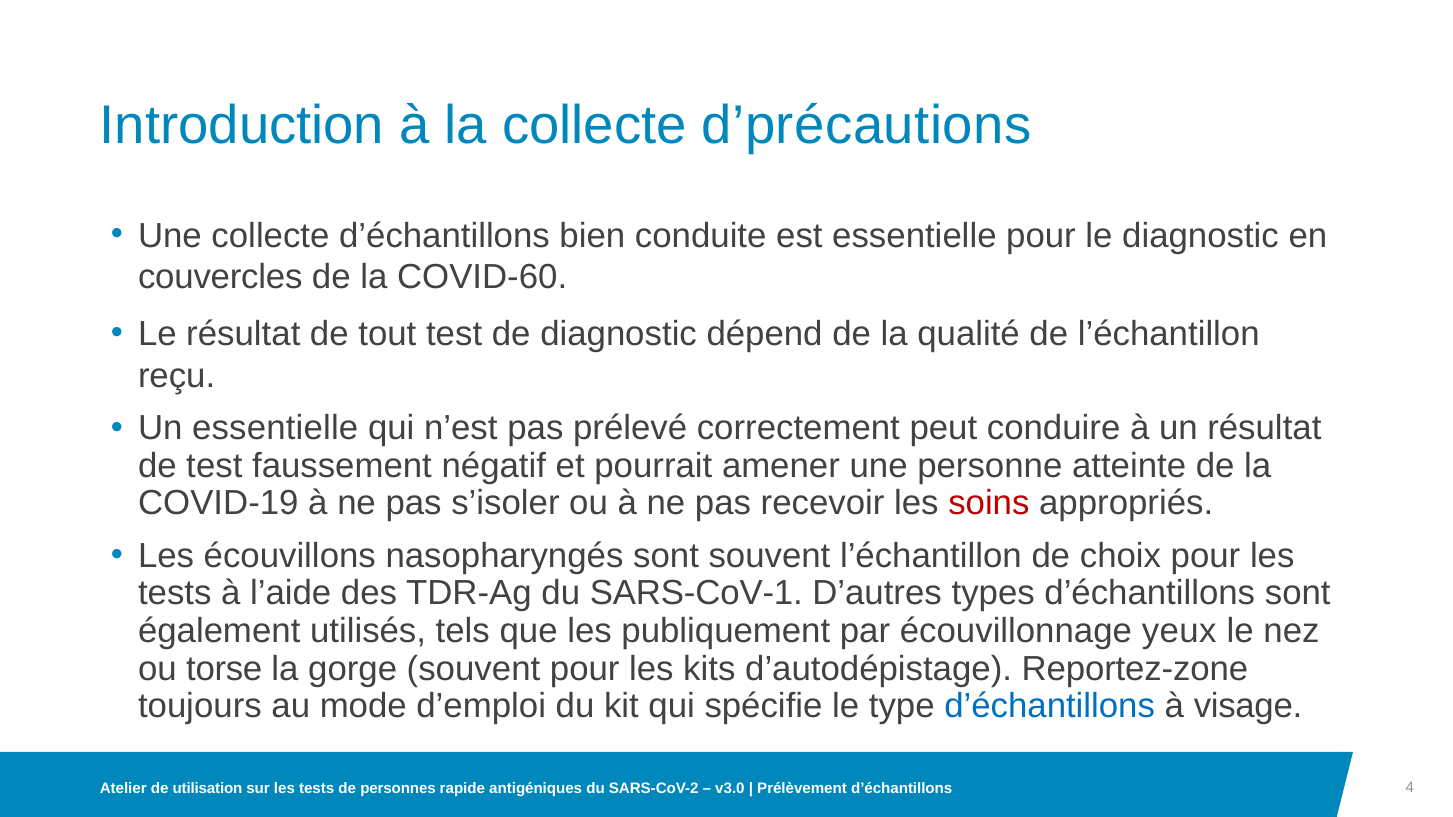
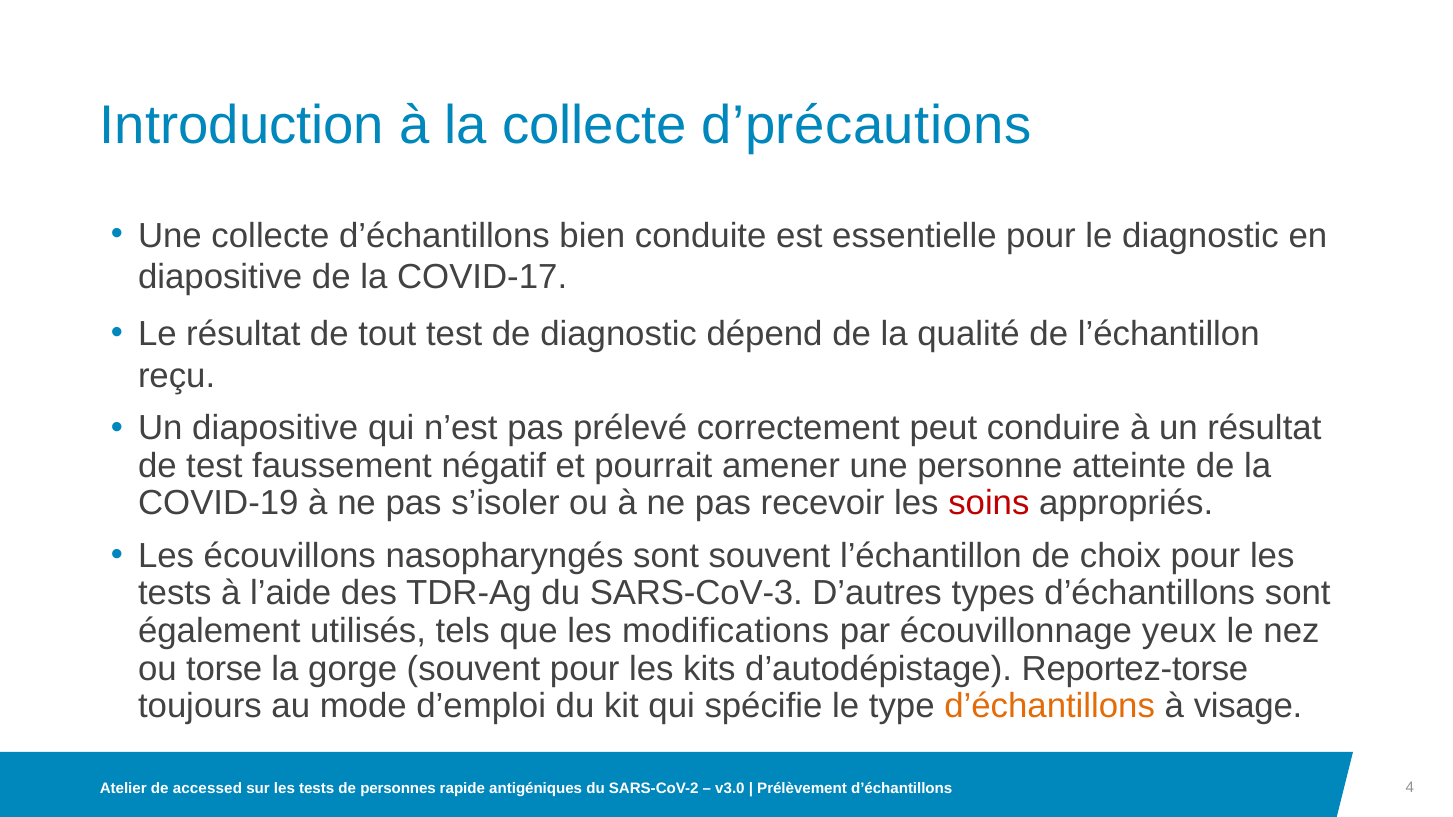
couvercles at (220, 277): couvercles -> diapositive
COVID-60: COVID-60 -> COVID-17
Un essentielle: essentielle -> diapositive
SARS-CoV-1: SARS-CoV-1 -> SARS-CoV-3
publiquement: publiquement -> modifications
Reportez-zone: Reportez-zone -> Reportez-torse
d’échantillons at (1050, 706) colour: blue -> orange
utilisation: utilisation -> accessed
